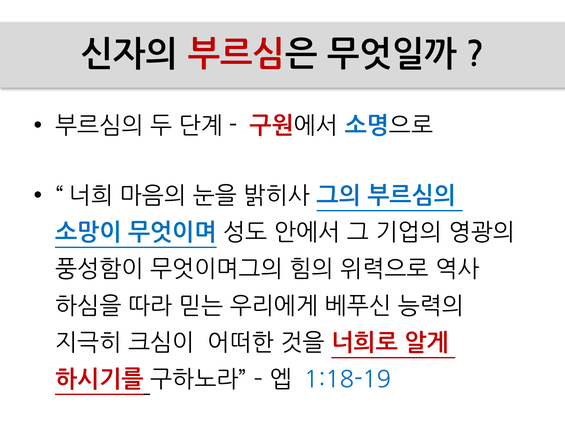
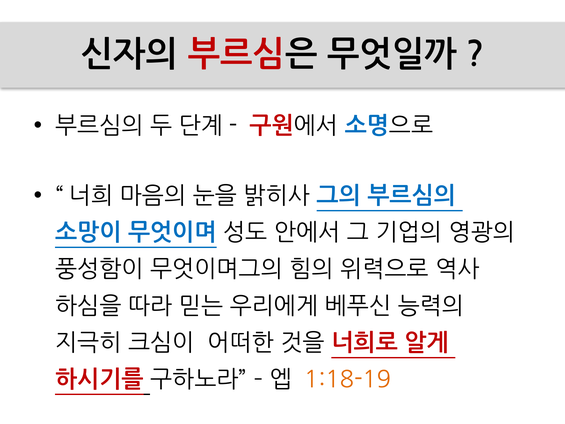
1:18-19 colour: blue -> orange
